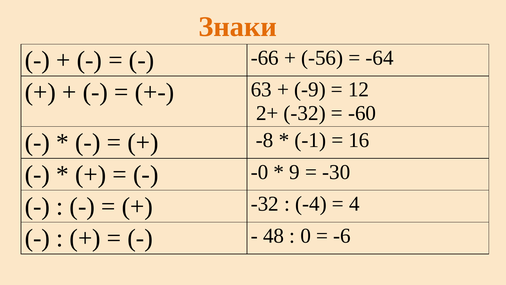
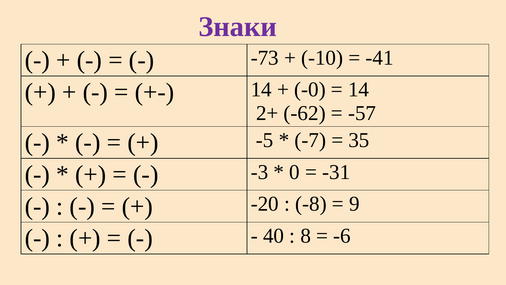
Знаки colour: orange -> purple
-66: -66 -> -73
-56: -56 -> -10
-64: -64 -> -41
63 at (261, 90): 63 -> 14
-9: -9 -> -0
12 at (359, 90): 12 -> 14
2+ -32: -32 -> -62
-60: -60 -> -57
-8: -8 -> -5
-1: -1 -> -7
16: 16 -> 35
-0: -0 -> -3
9: 9 -> 0
-30: -30 -> -31
-32 at (265, 204): -32 -> -20
-4: -4 -> -8
4: 4 -> 9
48: 48 -> 40
0: 0 -> 8
